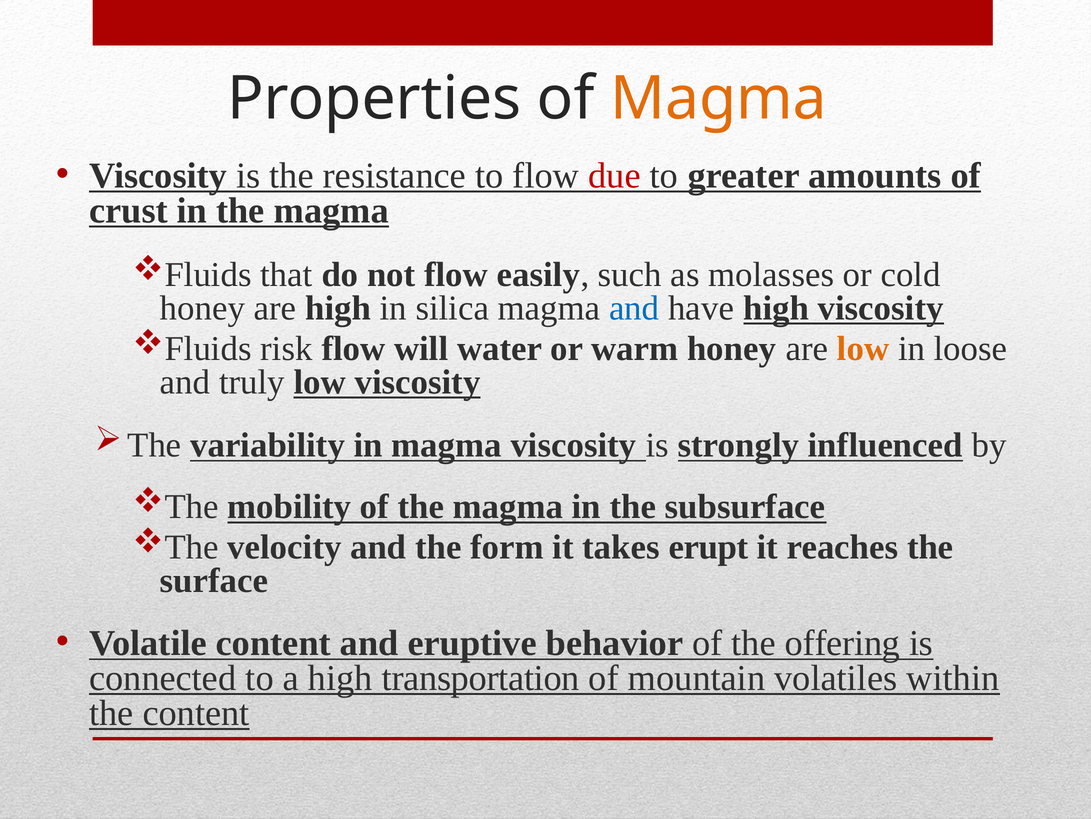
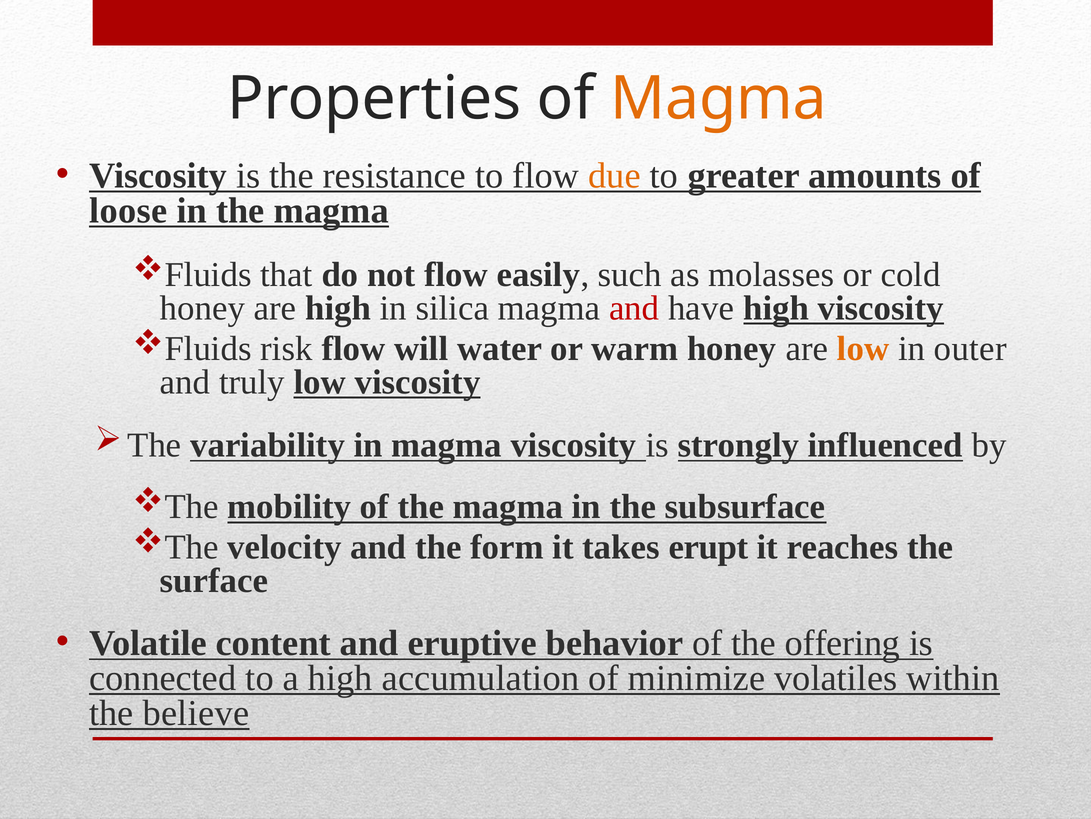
due colour: red -> orange
crust: crust -> loose
and at (634, 308) colour: blue -> red
loose: loose -> outer
transportation: transportation -> accumulation
mountain: mountain -> minimize
the content: content -> believe
